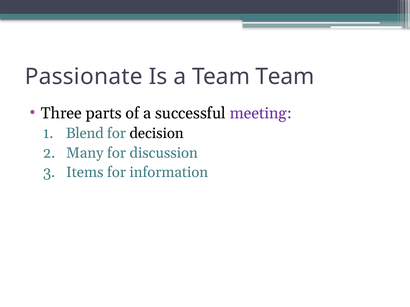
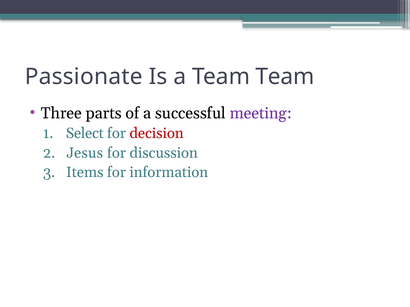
Blend: Blend -> Select
decision colour: black -> red
Many: Many -> Jesus
